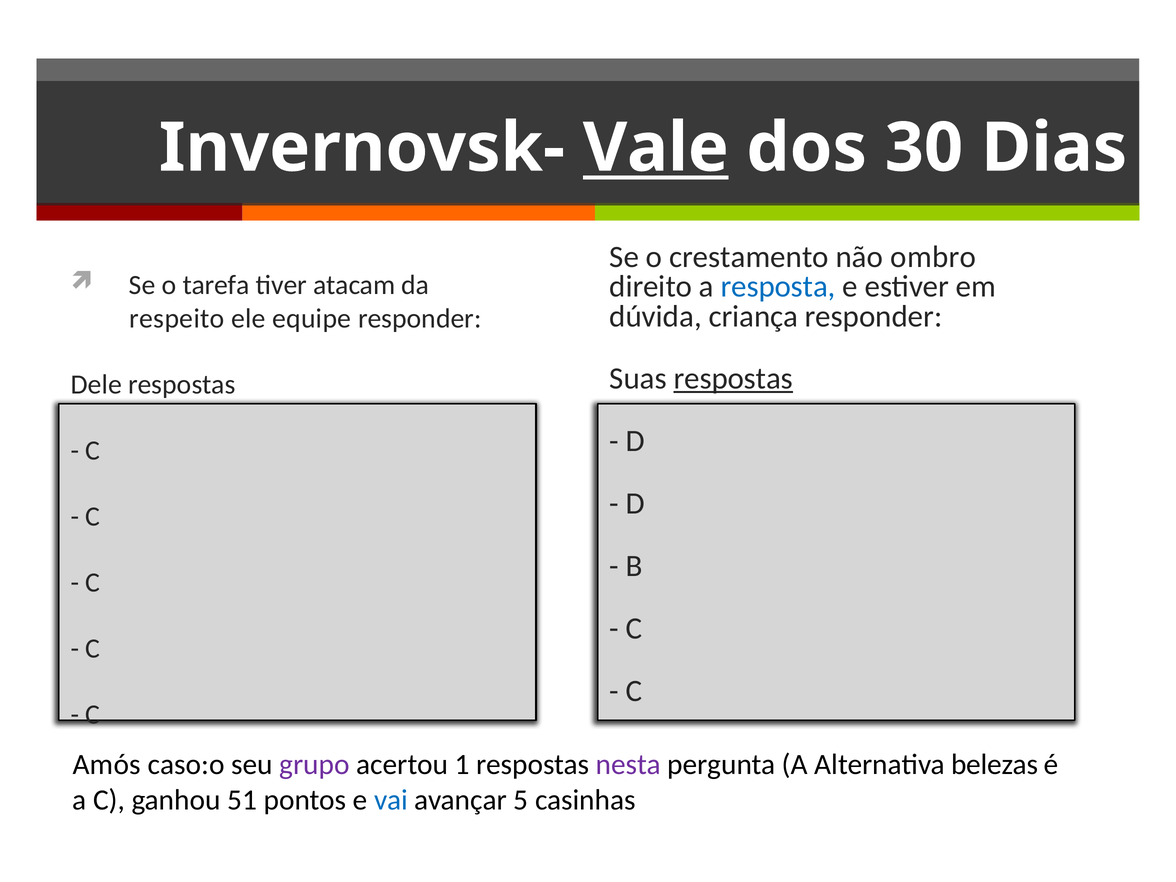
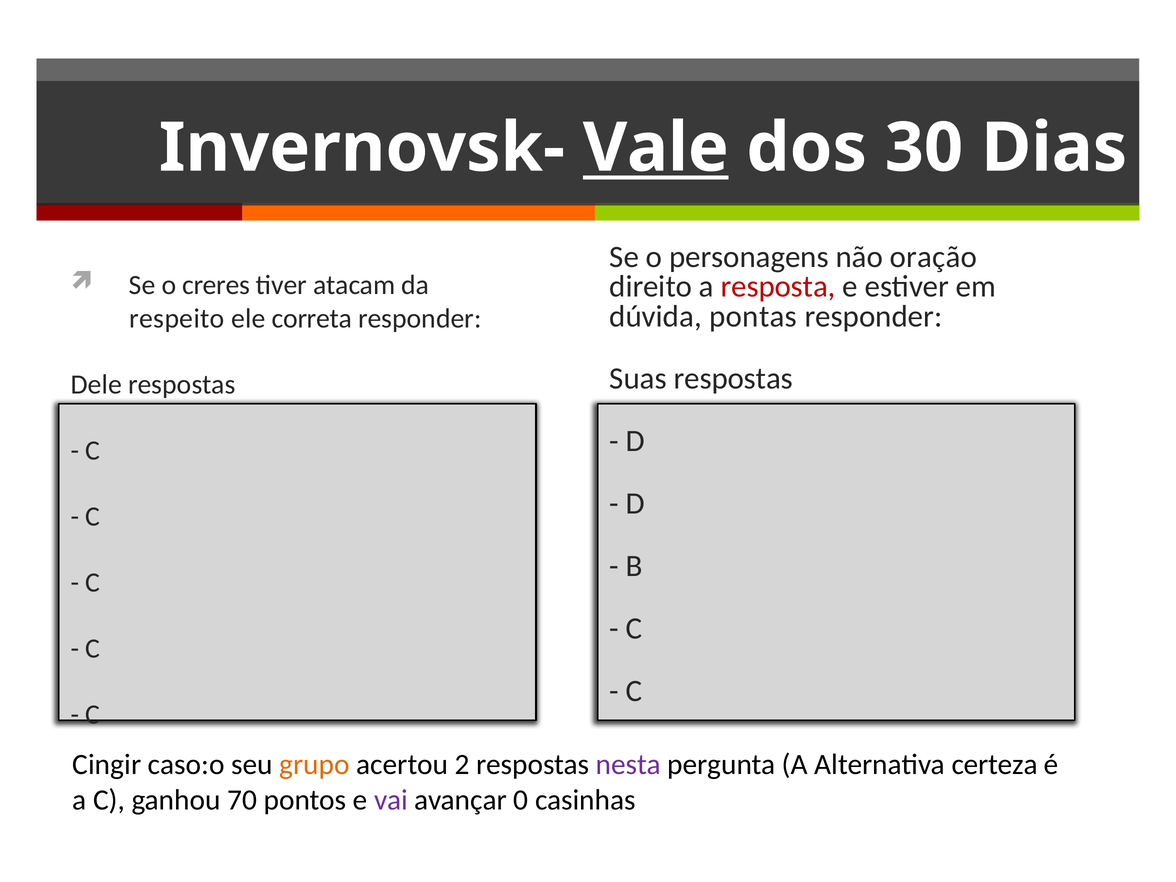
crestamento: crestamento -> personagens
ombro: ombro -> oração
tarefa: tarefa -> creres
resposta colour: blue -> red
criança: criança -> pontas
equipe: equipe -> correta
respostas at (733, 379) underline: present -> none
Amós: Amós -> Cingir
grupo colour: purple -> orange
1: 1 -> 2
belezas: belezas -> certeza
51: 51 -> 70
vai colour: blue -> purple
5: 5 -> 0
